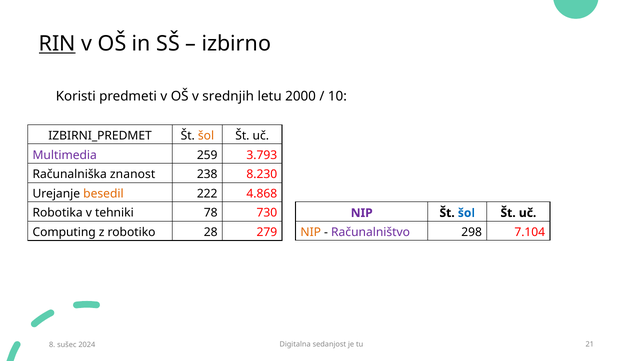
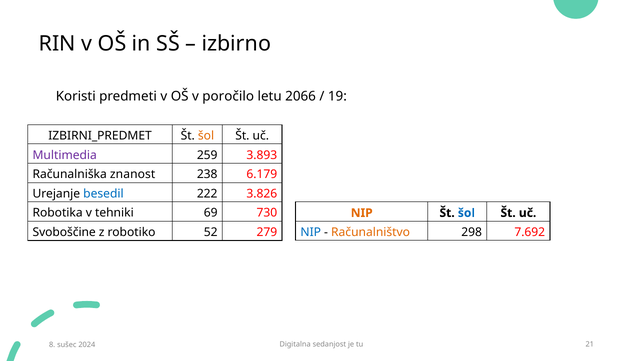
RIN underline: present -> none
srednjih: srednjih -> poročilo
2000: 2000 -> 2066
10: 10 -> 19
3.793: 3.793 -> 3.893
8.230: 8.230 -> 6.179
besedil colour: orange -> blue
4.868: 4.868 -> 3.826
78: 78 -> 69
NIP at (362, 213) colour: purple -> orange
NIP at (311, 233) colour: orange -> blue
Računalništvo colour: purple -> orange
7.104: 7.104 -> 7.692
Computing: Computing -> Svoboščine
28: 28 -> 52
